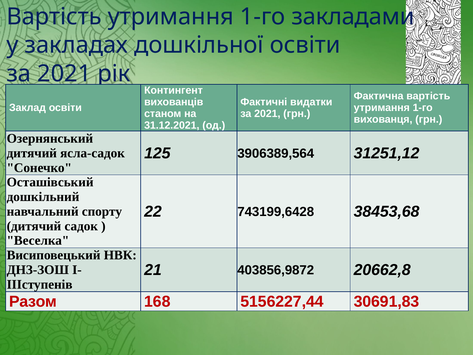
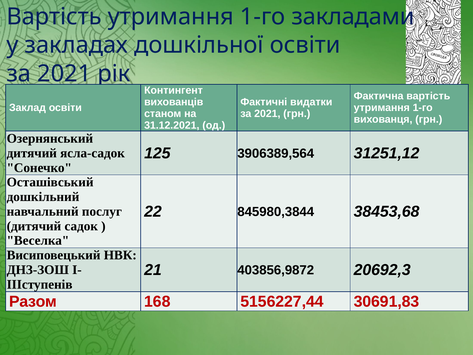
743199,6428: 743199,6428 -> 845980,3844
спорту: спорту -> послуг
20662,8: 20662,8 -> 20692,3
